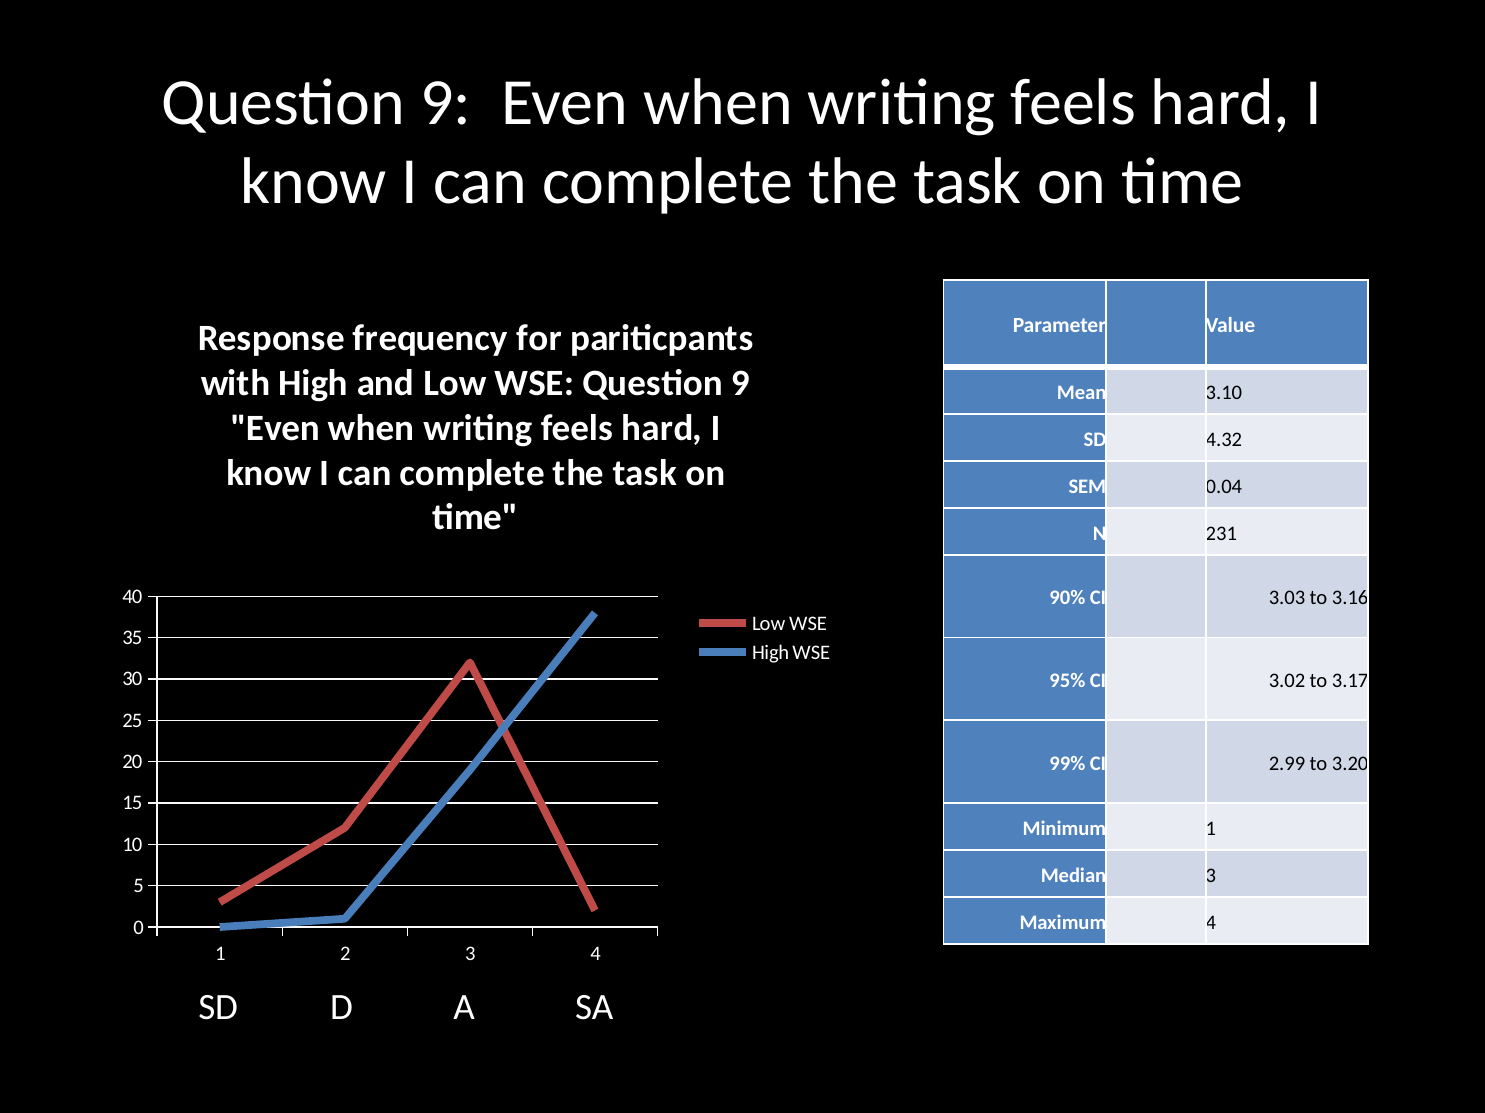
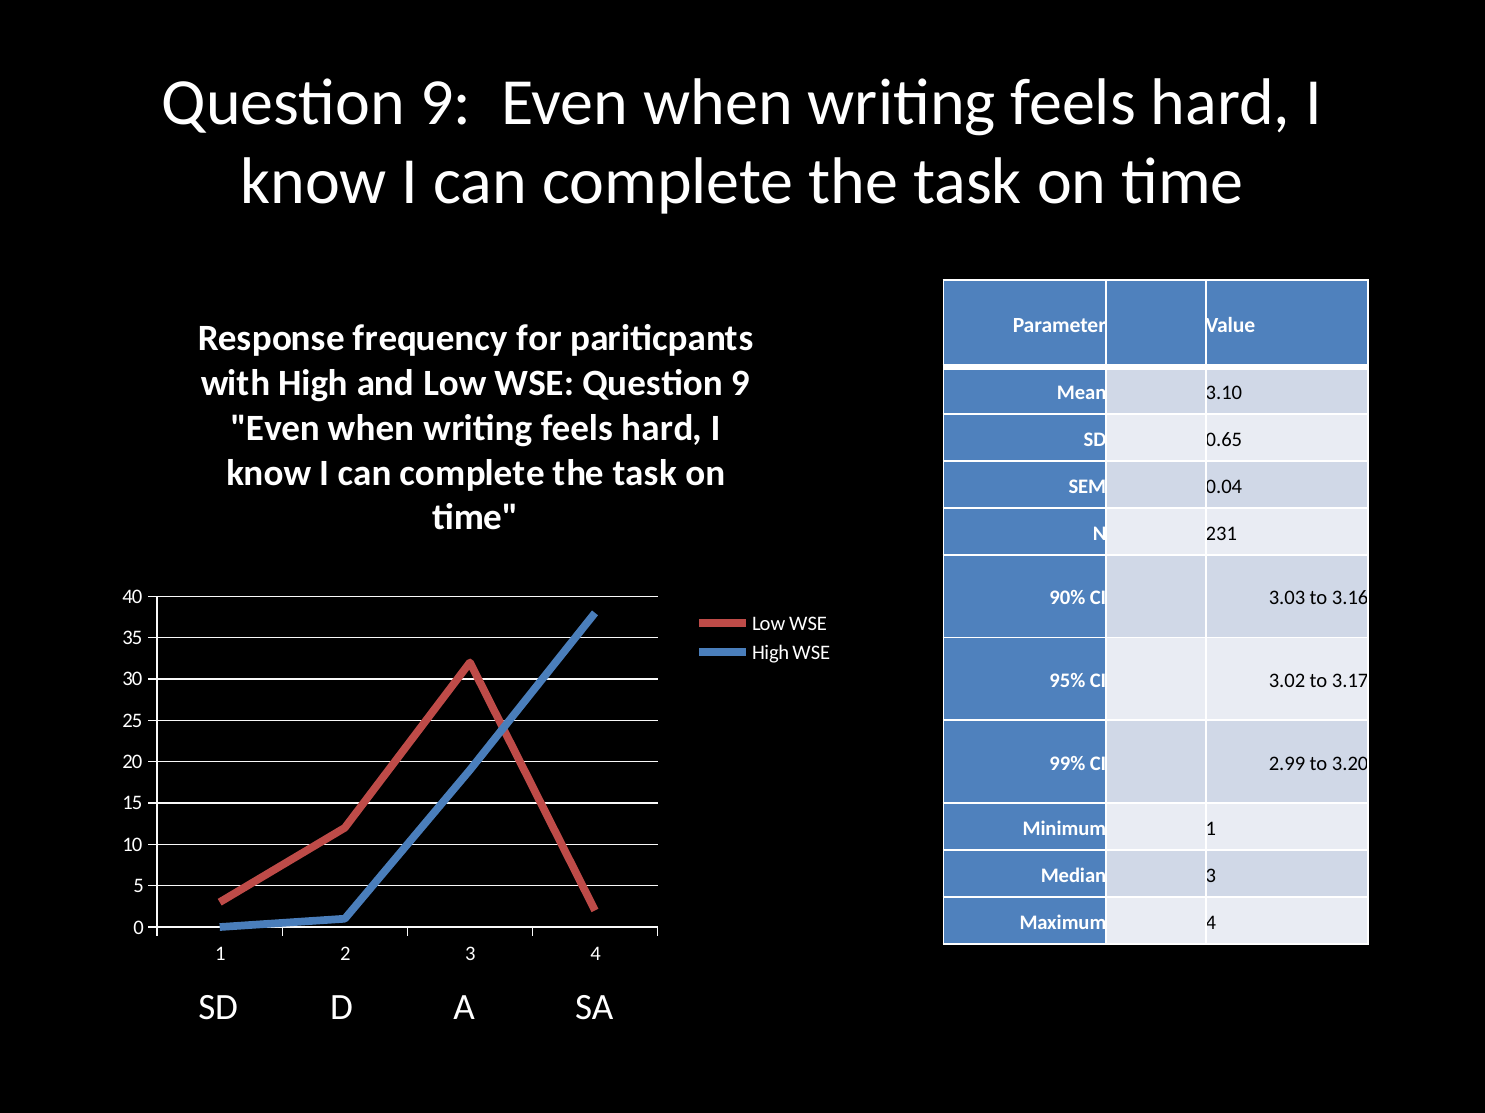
4.32: 4.32 -> 0.65
